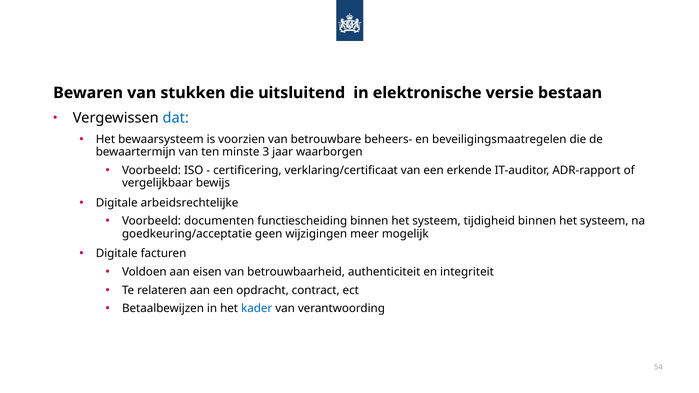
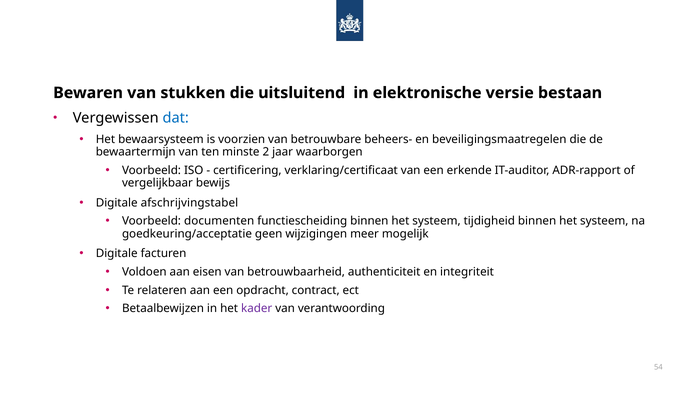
3: 3 -> 2
arbeidsrechtelijke: arbeidsrechtelijke -> afschrijvingstabel
kader colour: blue -> purple
